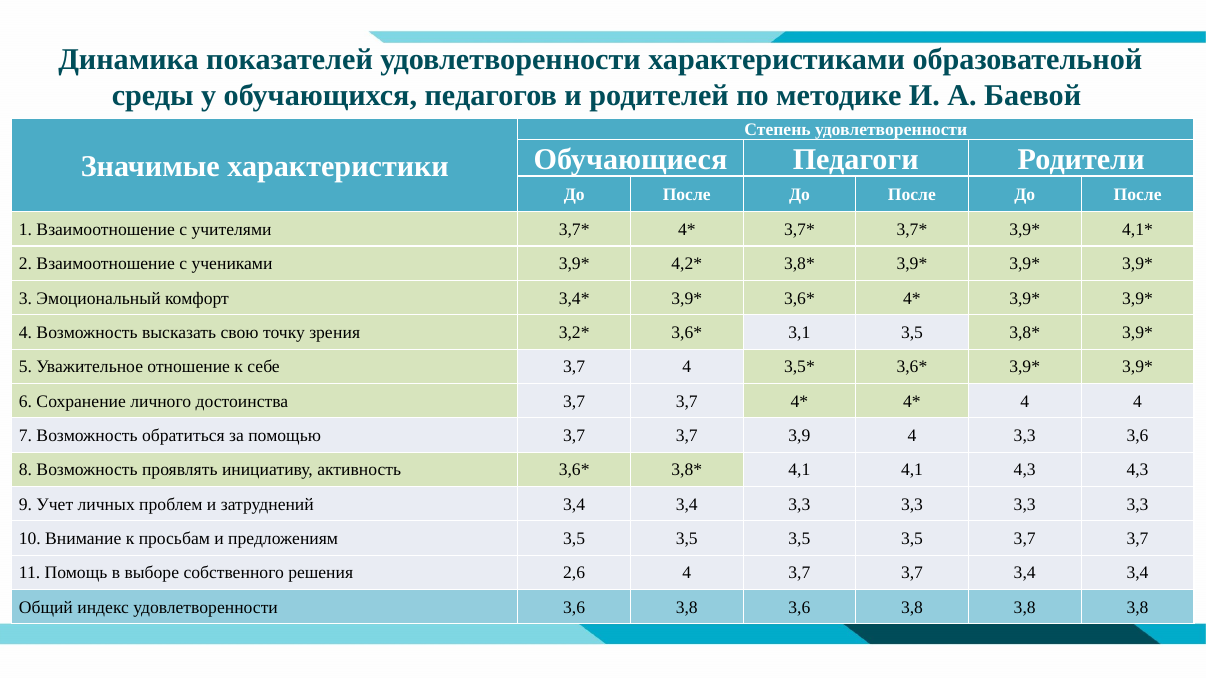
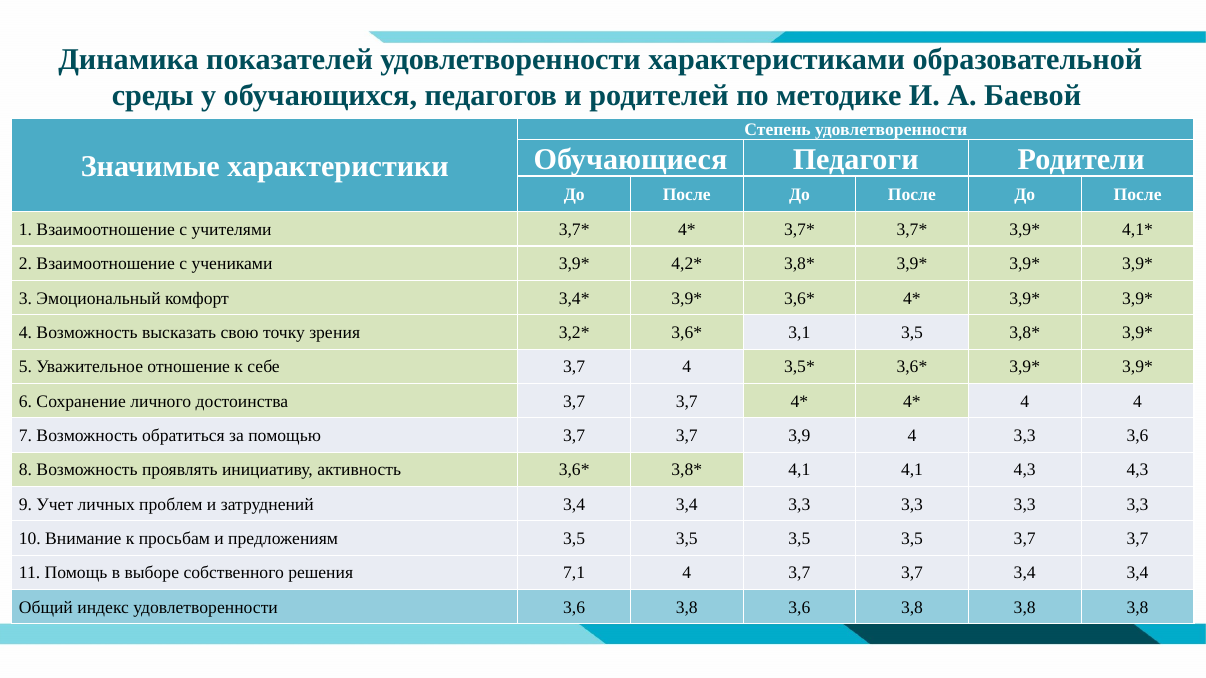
2,6: 2,6 -> 7,1
